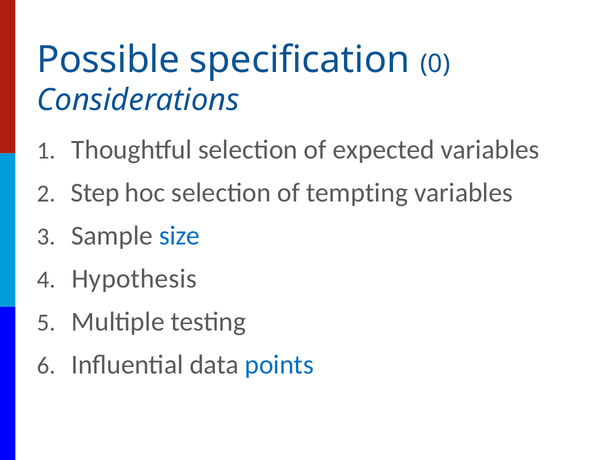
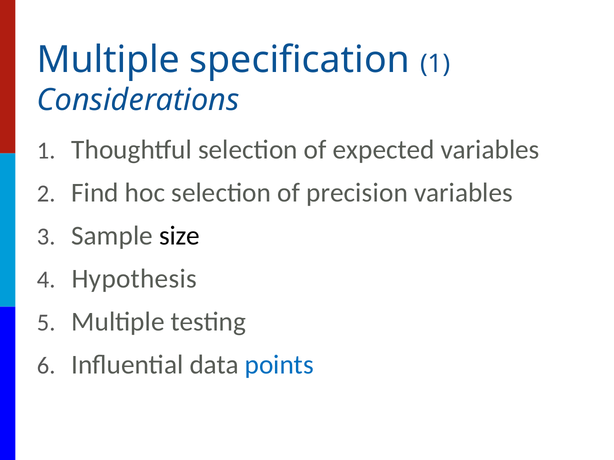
Possible at (108, 60): Possible -> Multiple
specification 0: 0 -> 1
Step: Step -> Find
tempting: tempting -> precision
size colour: blue -> black
